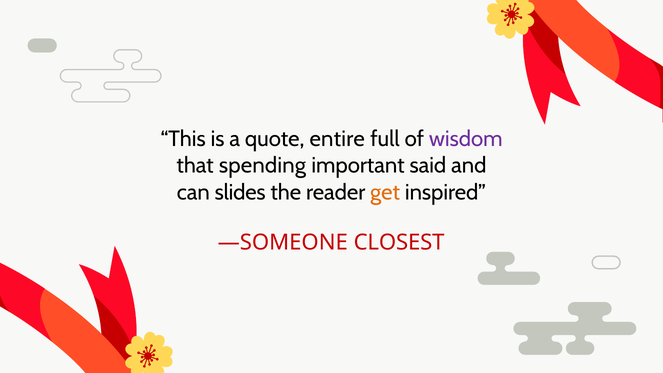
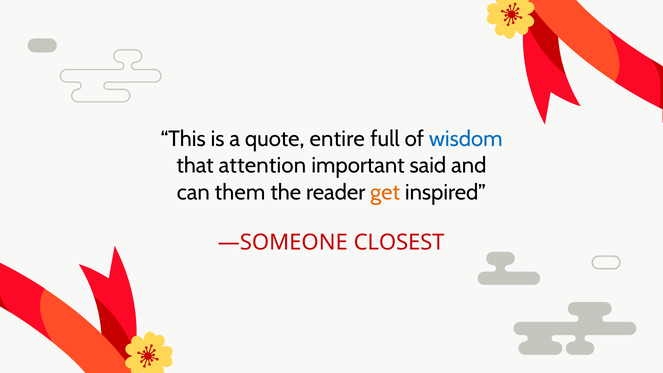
wisdom colour: purple -> blue
spending: spending -> attention
slides: slides -> them
